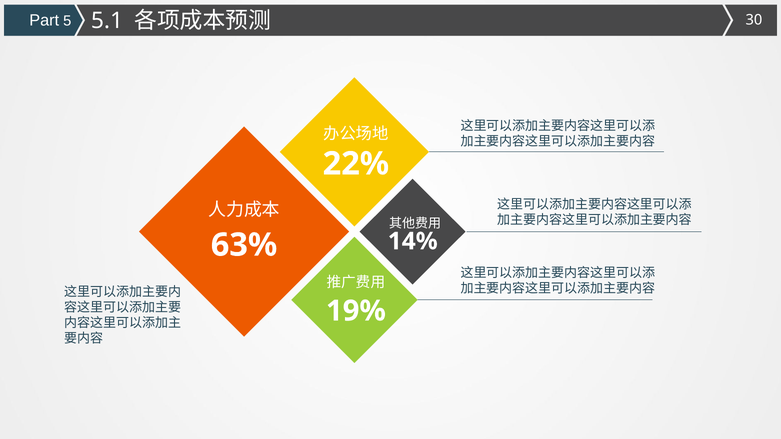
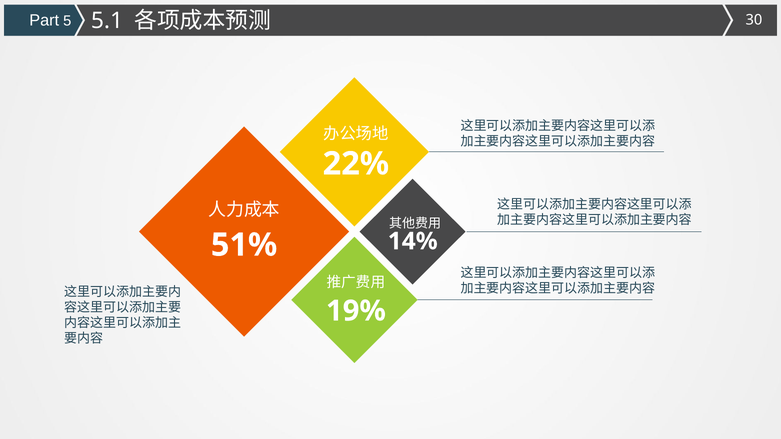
63%: 63% -> 51%
